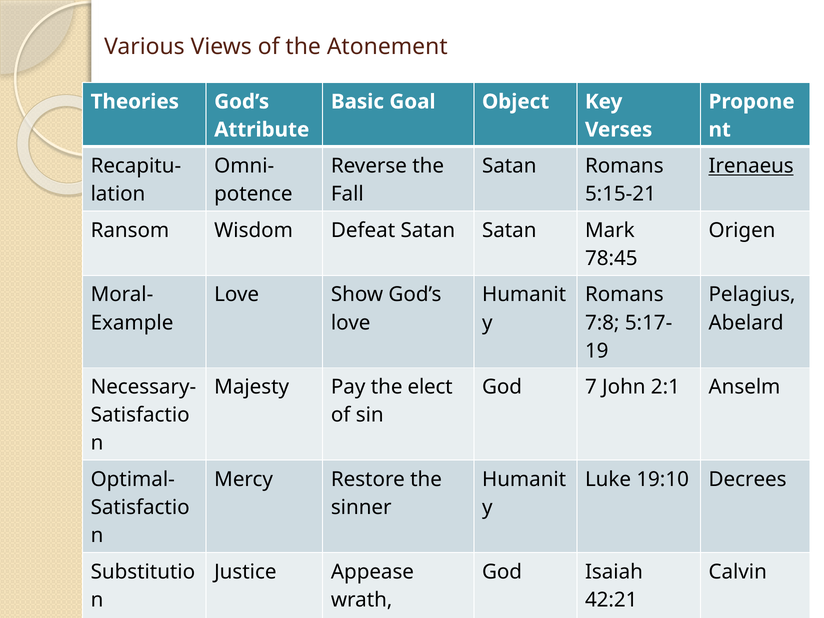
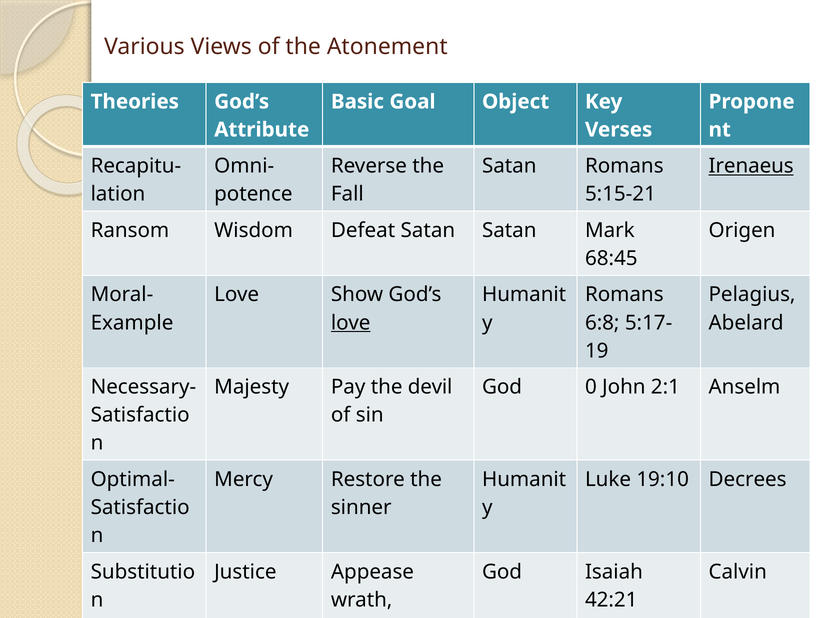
78:45: 78:45 -> 68:45
love at (351, 323) underline: none -> present
7:8: 7:8 -> 6:8
elect: elect -> devil
7: 7 -> 0
